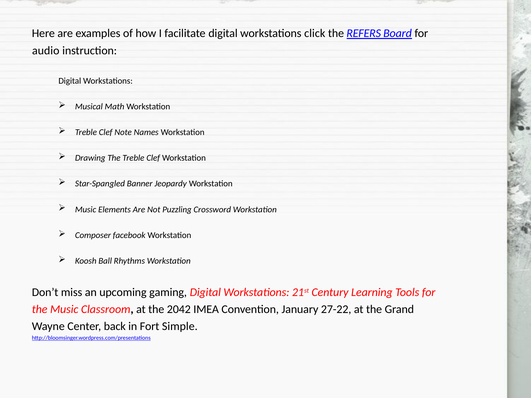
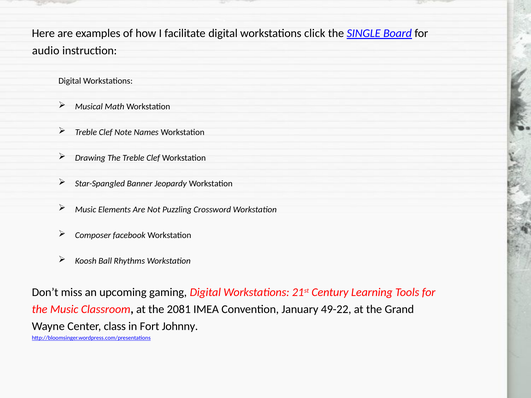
REFERS: REFERS -> SINGLE
2042: 2042 -> 2081
27-22: 27-22 -> 49-22
back: back -> class
Simple: Simple -> Johnny
